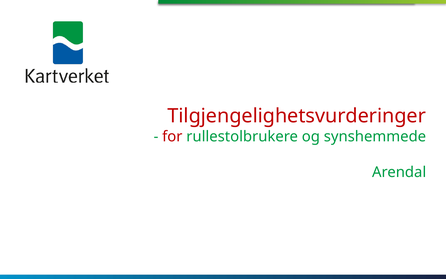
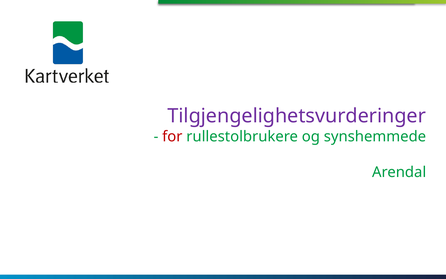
Tilgjengelighetsvurderinger colour: red -> purple
